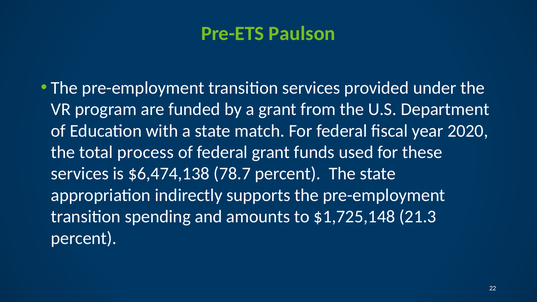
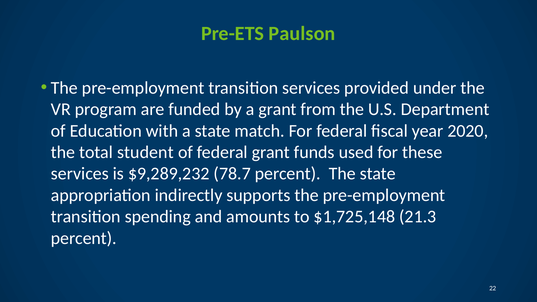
process: process -> student
$6,474,138: $6,474,138 -> $9,289,232
